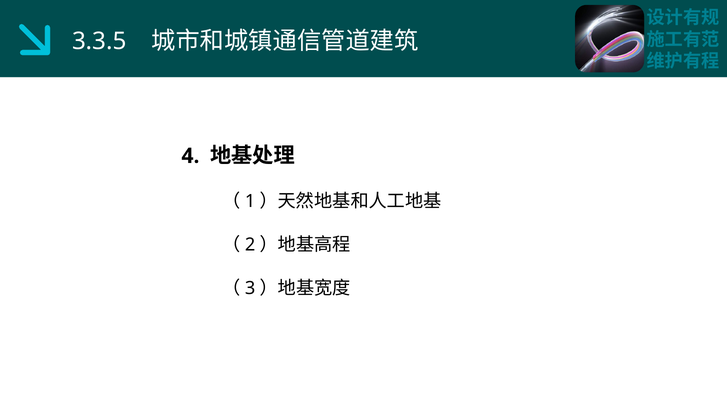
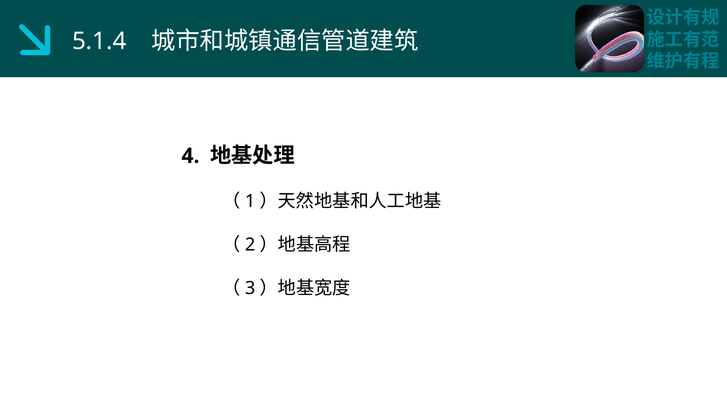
3.3.5: 3.3.5 -> 5.1.4
